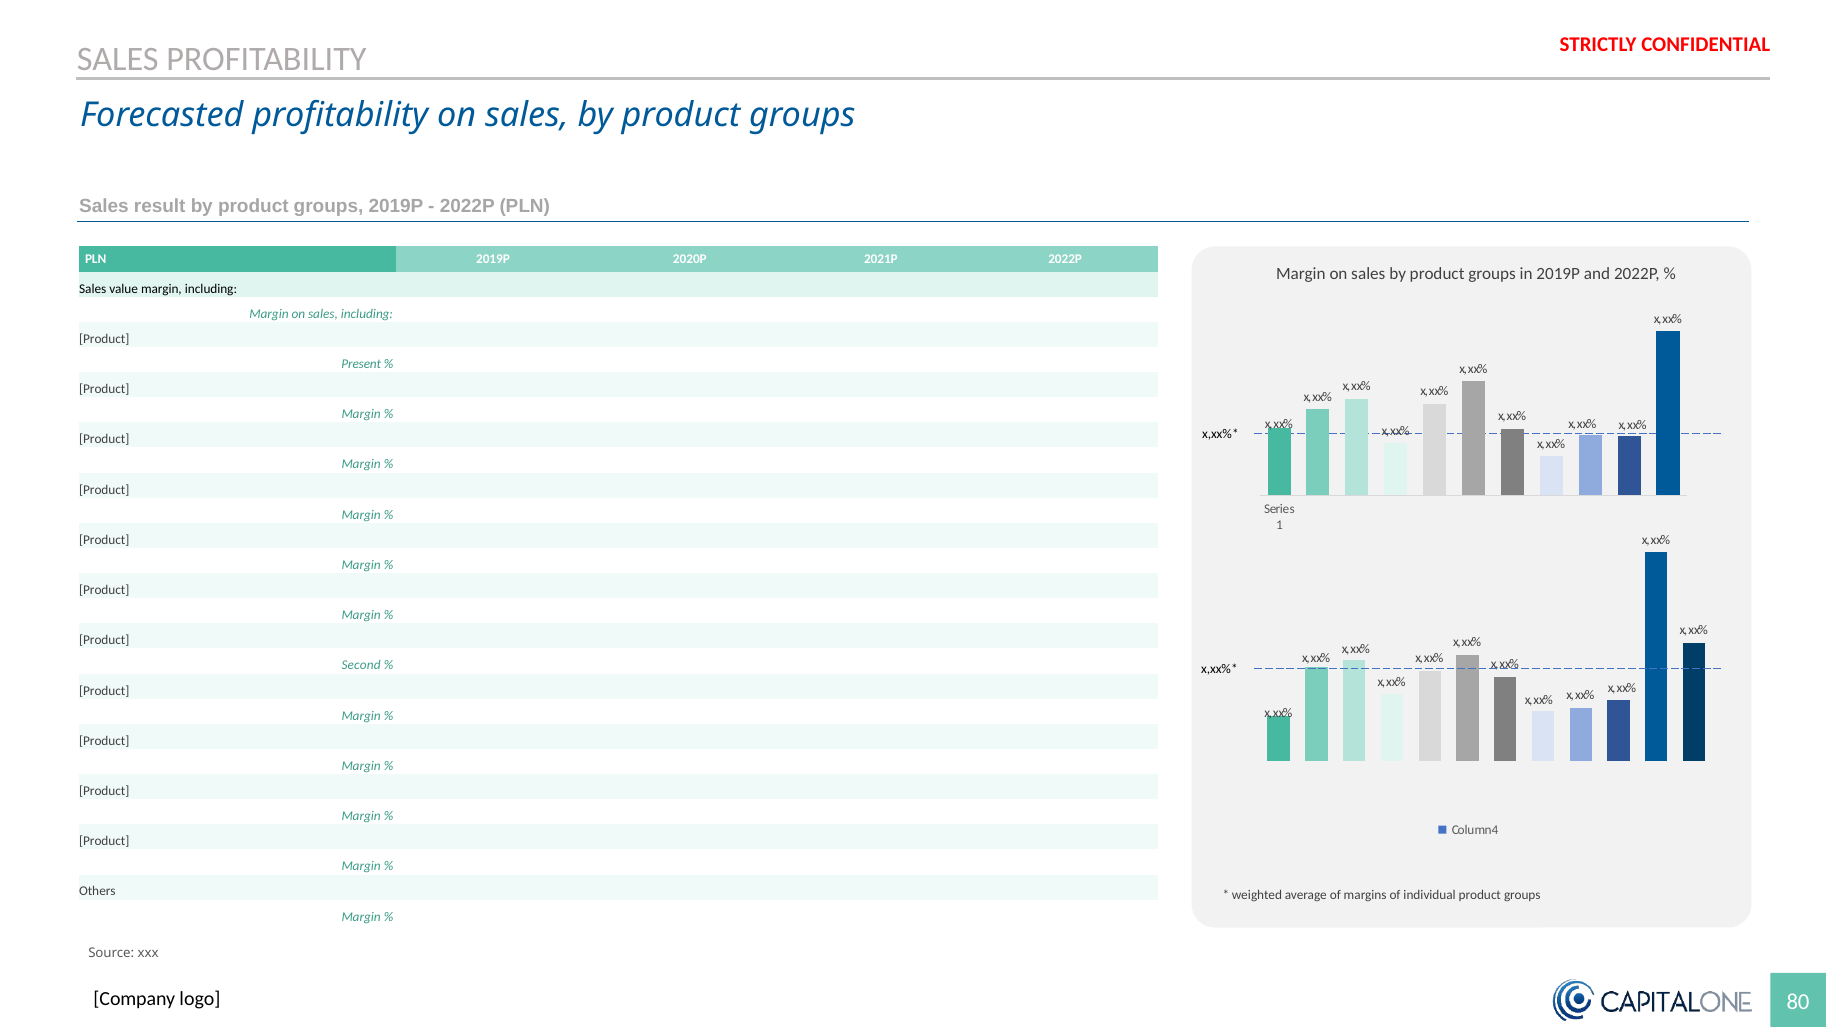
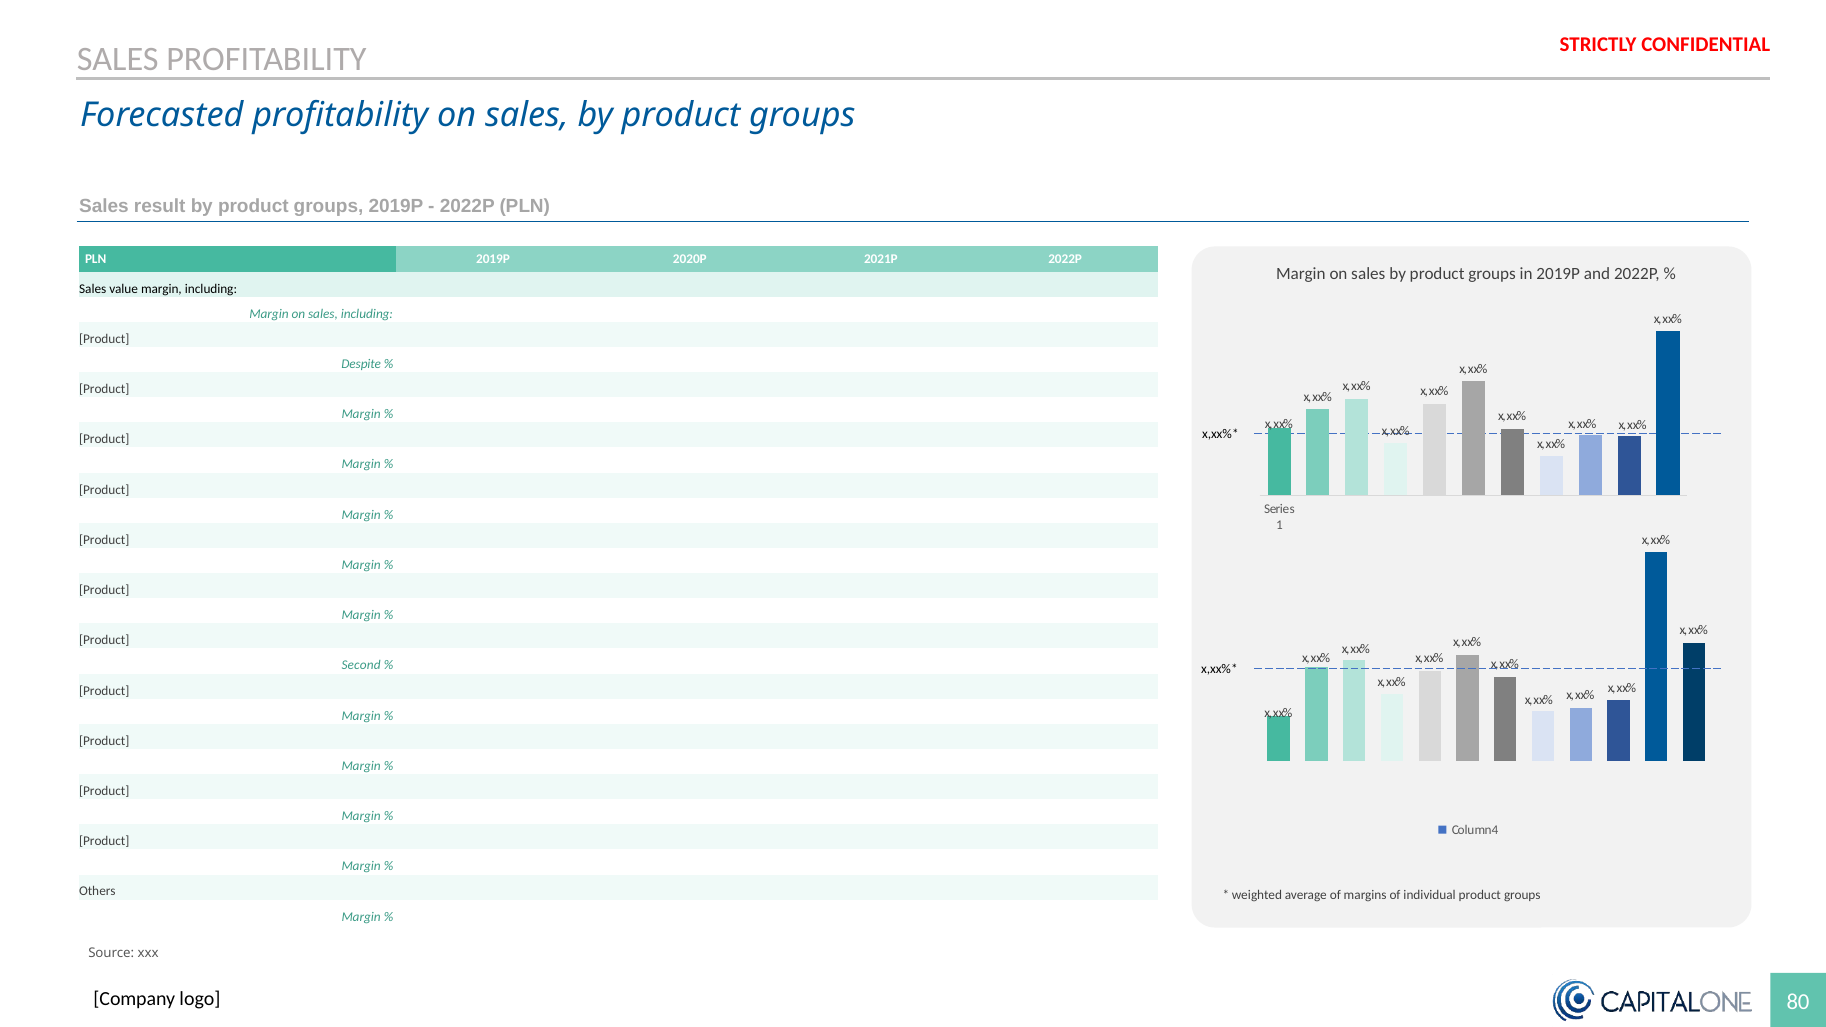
Present: Present -> Despite
